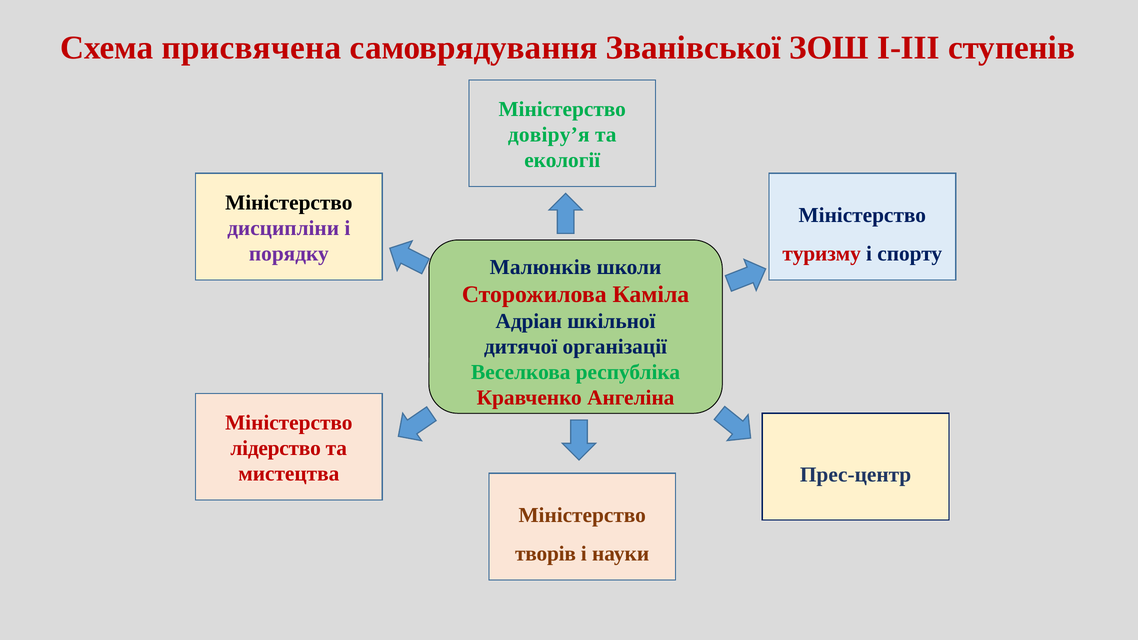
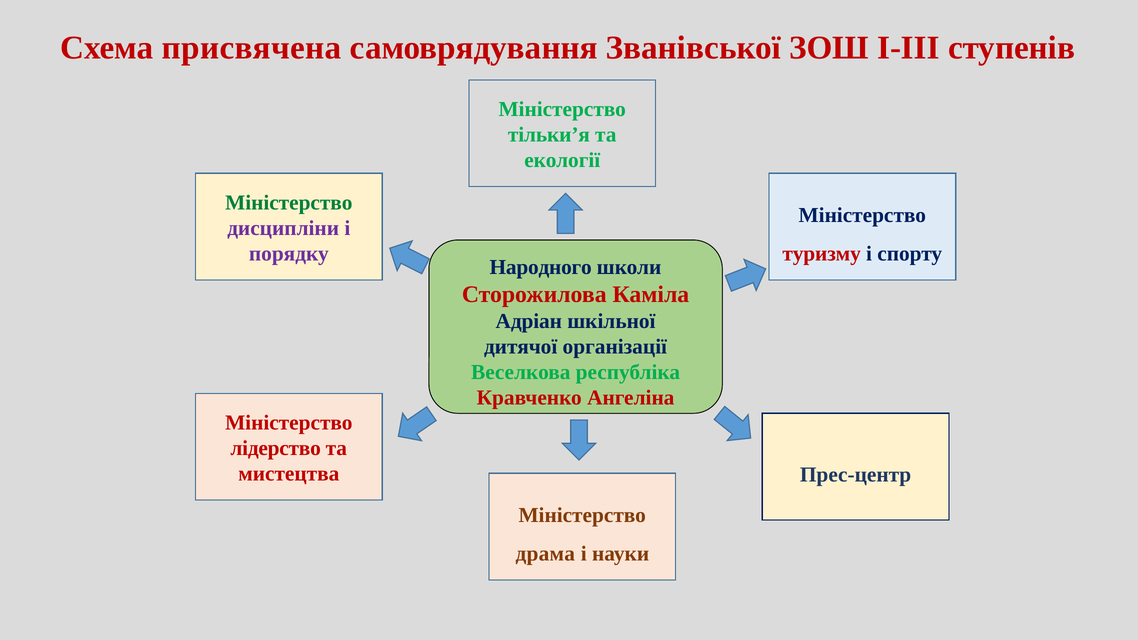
довіру’я: довіру’я -> тільки’я
Міністерство at (289, 203) colour: black -> green
Малюнків: Малюнків -> Народного
творів: творів -> драма
